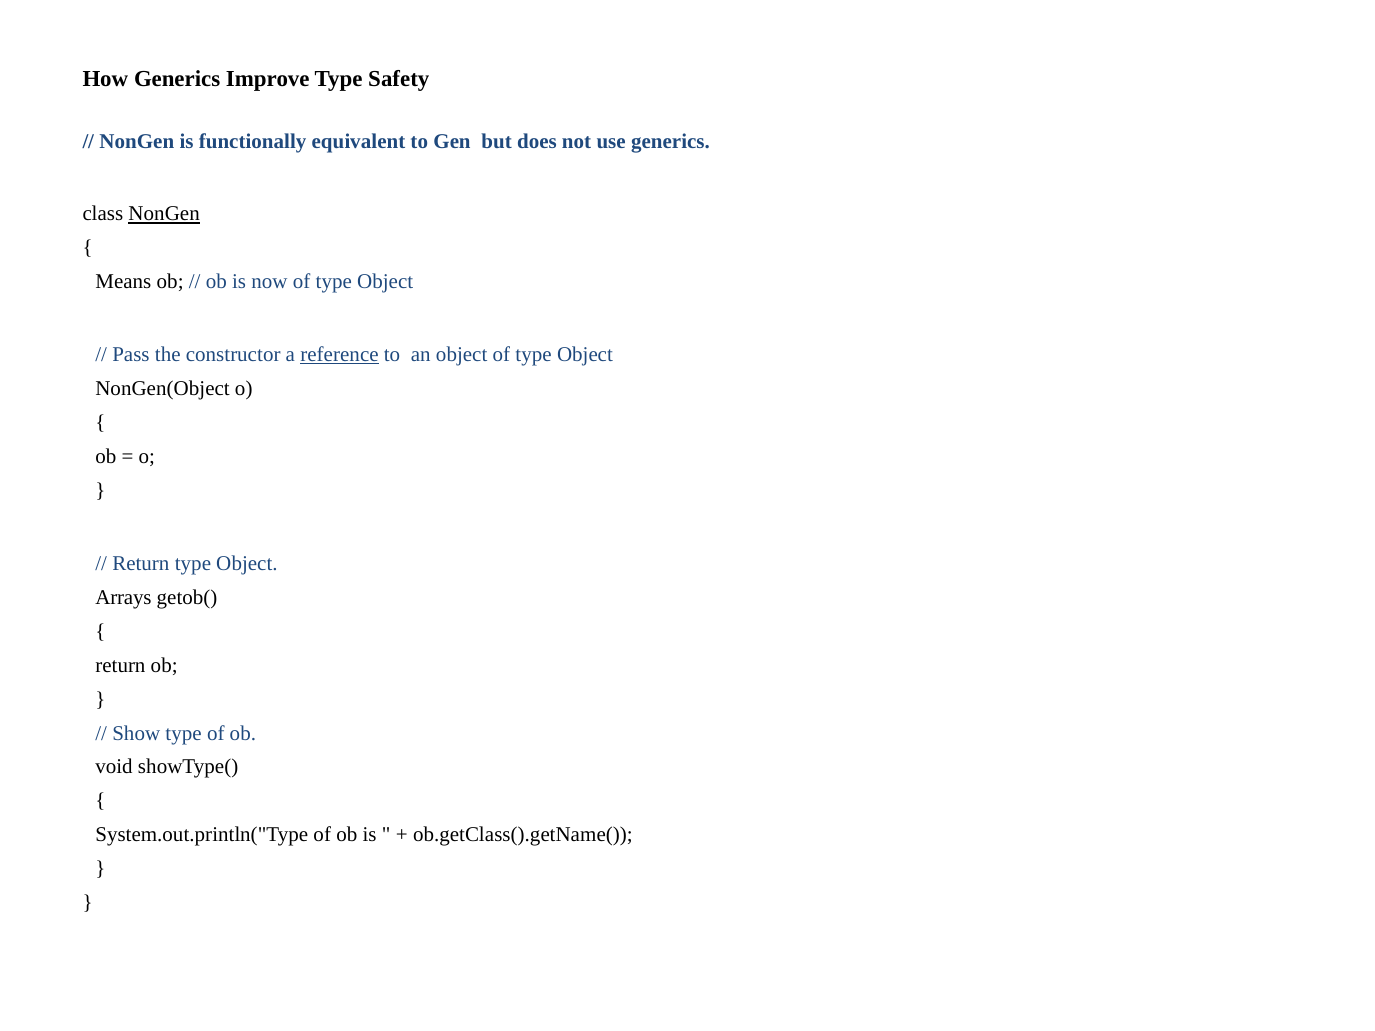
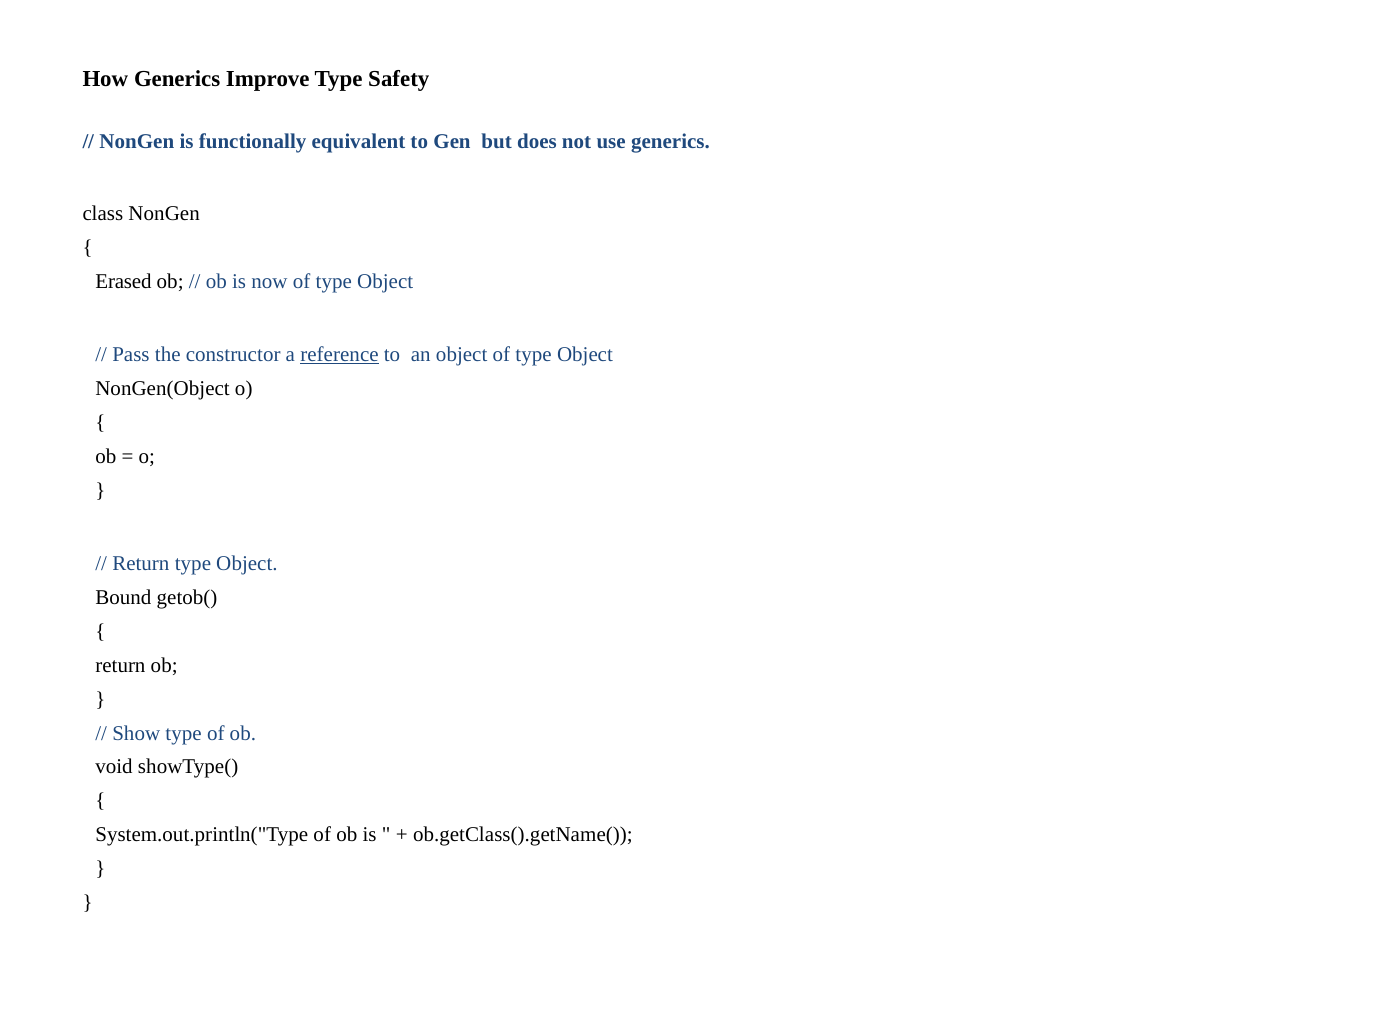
NonGen at (164, 214) underline: present -> none
Means: Means -> Erased
Arrays: Arrays -> Bound
